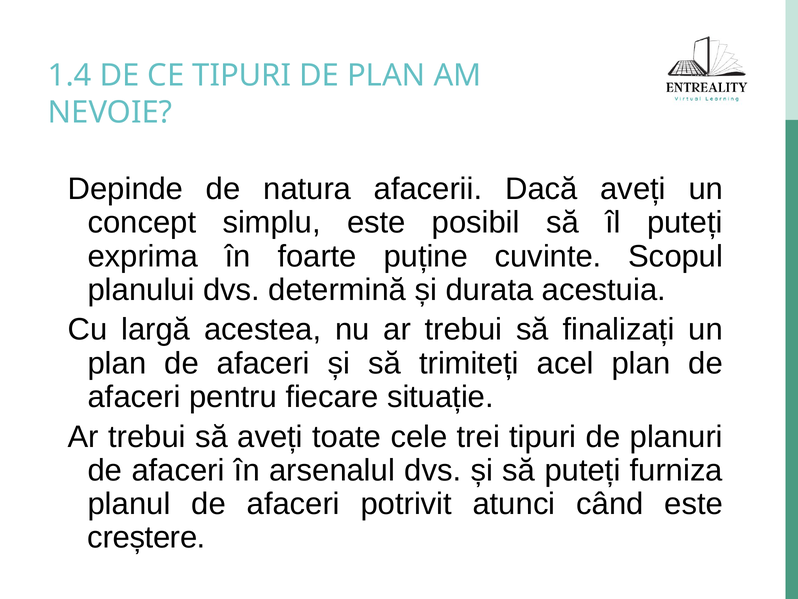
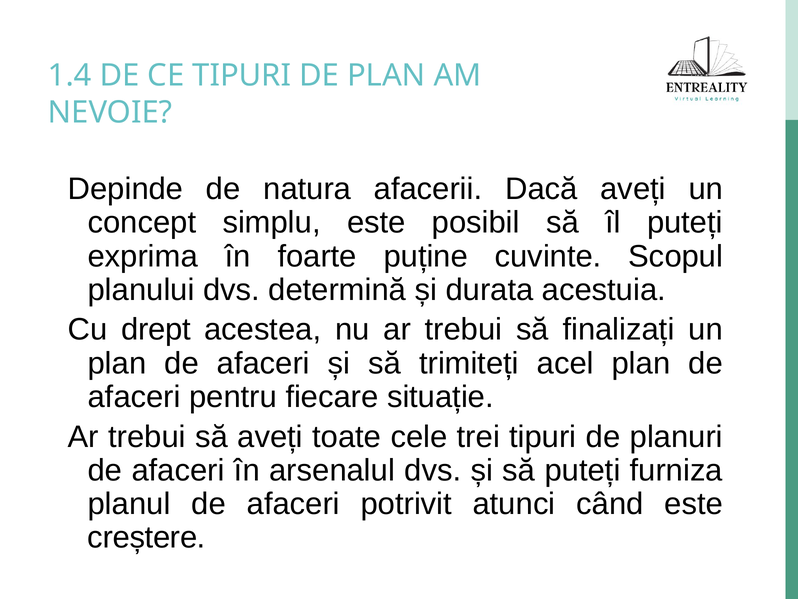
largă: largă -> drept
